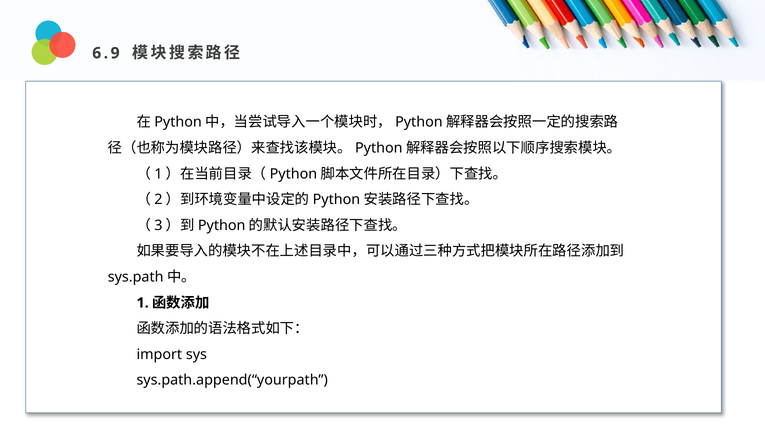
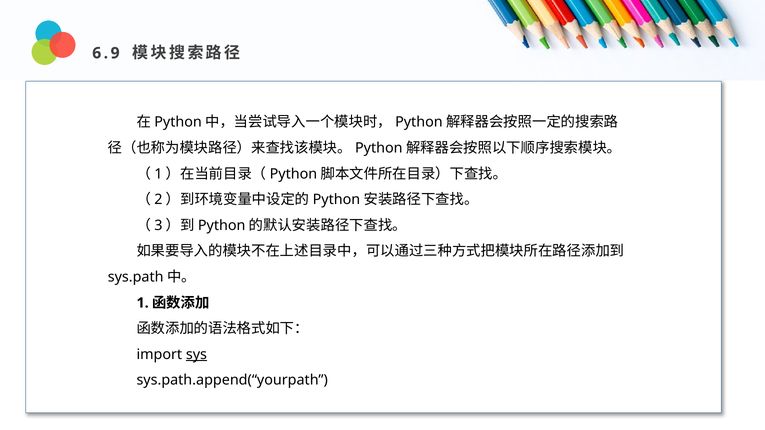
sys underline: none -> present
